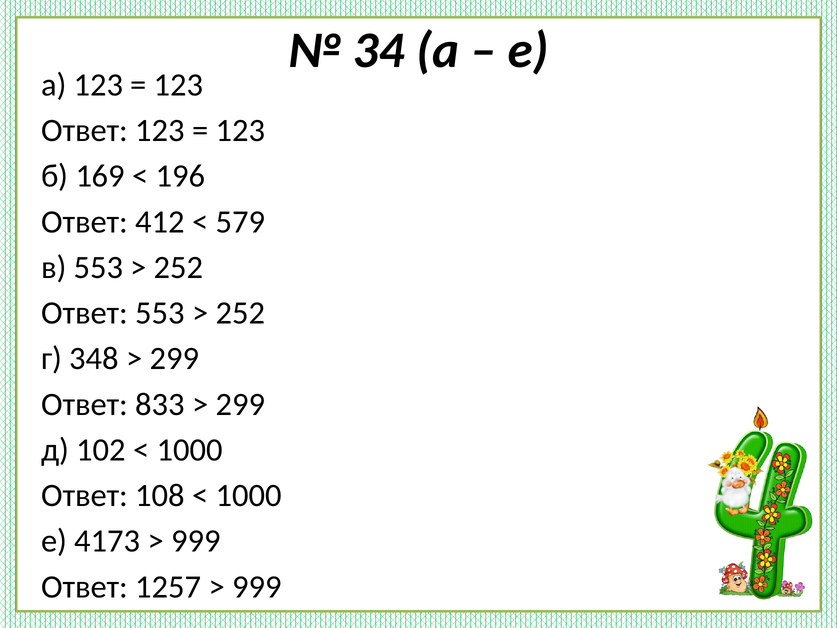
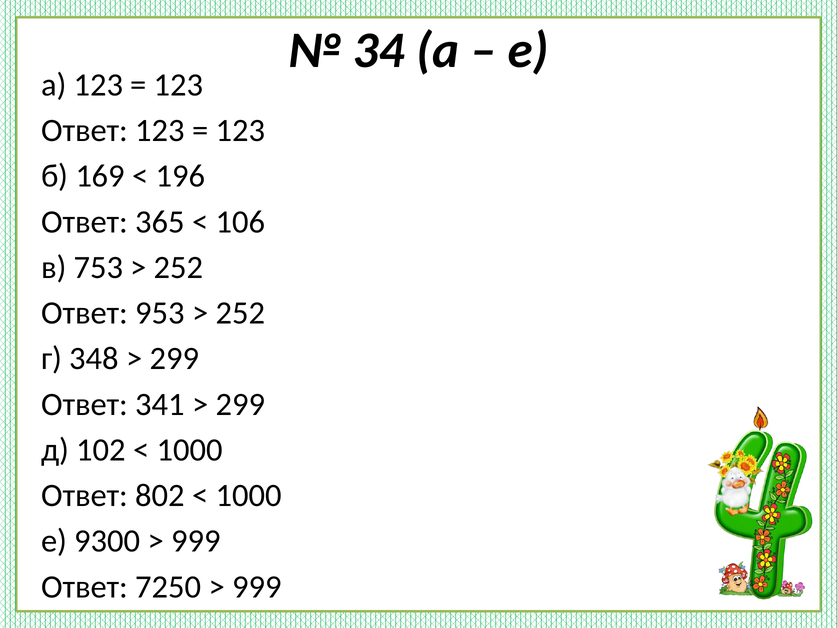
412: 412 -> 365
579: 579 -> 106
в 553: 553 -> 753
Ответ 553: 553 -> 953
833: 833 -> 341
108: 108 -> 802
4173: 4173 -> 9300
1257: 1257 -> 7250
